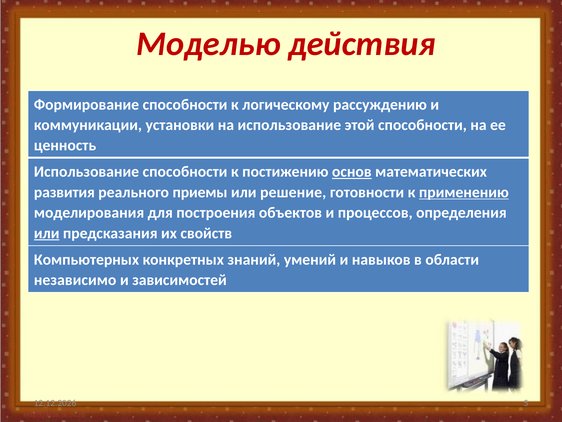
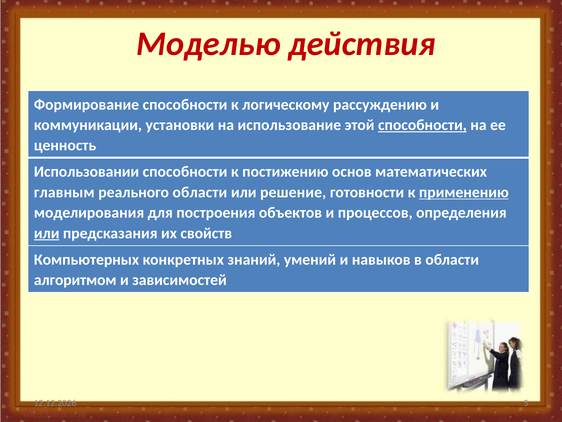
способности at (422, 125) underline: none -> present
Использование at (86, 172): Использование -> Использовании
основ underline: present -> none
развития: развития -> главным
реального приемы: приемы -> области
независимо: независимо -> алгоритмом
